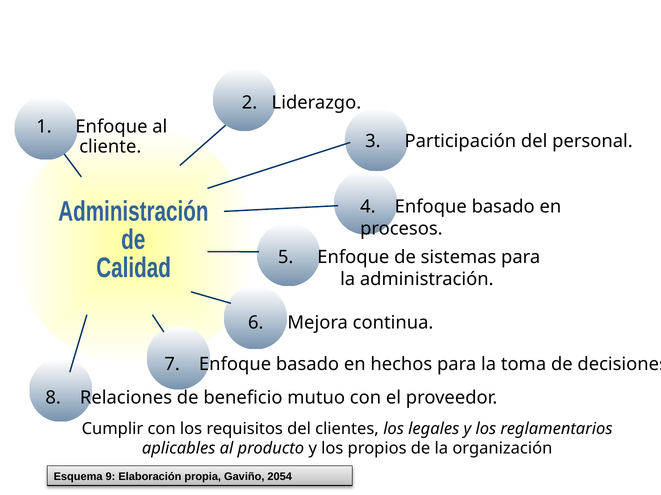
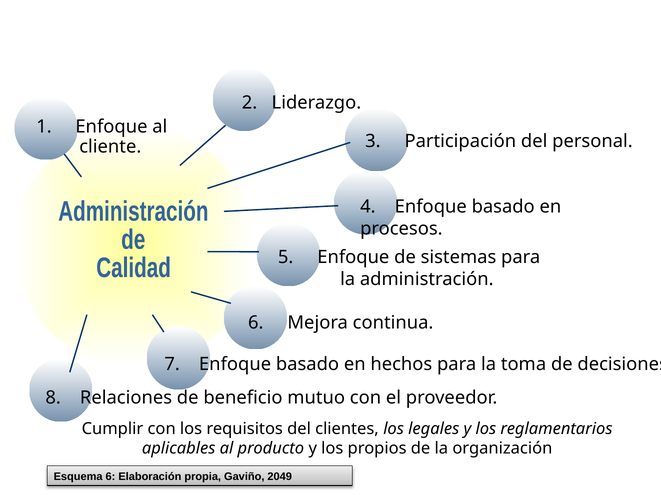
Esquema 9: 9 -> 6
2054: 2054 -> 2049
